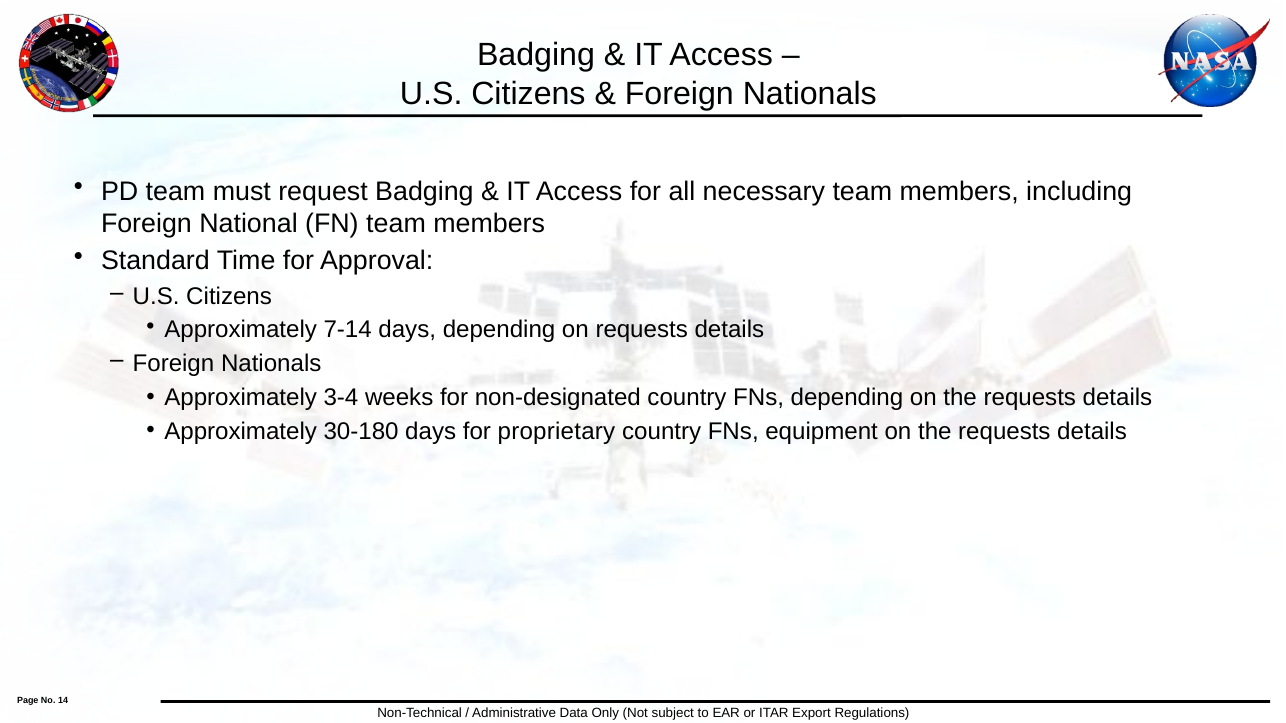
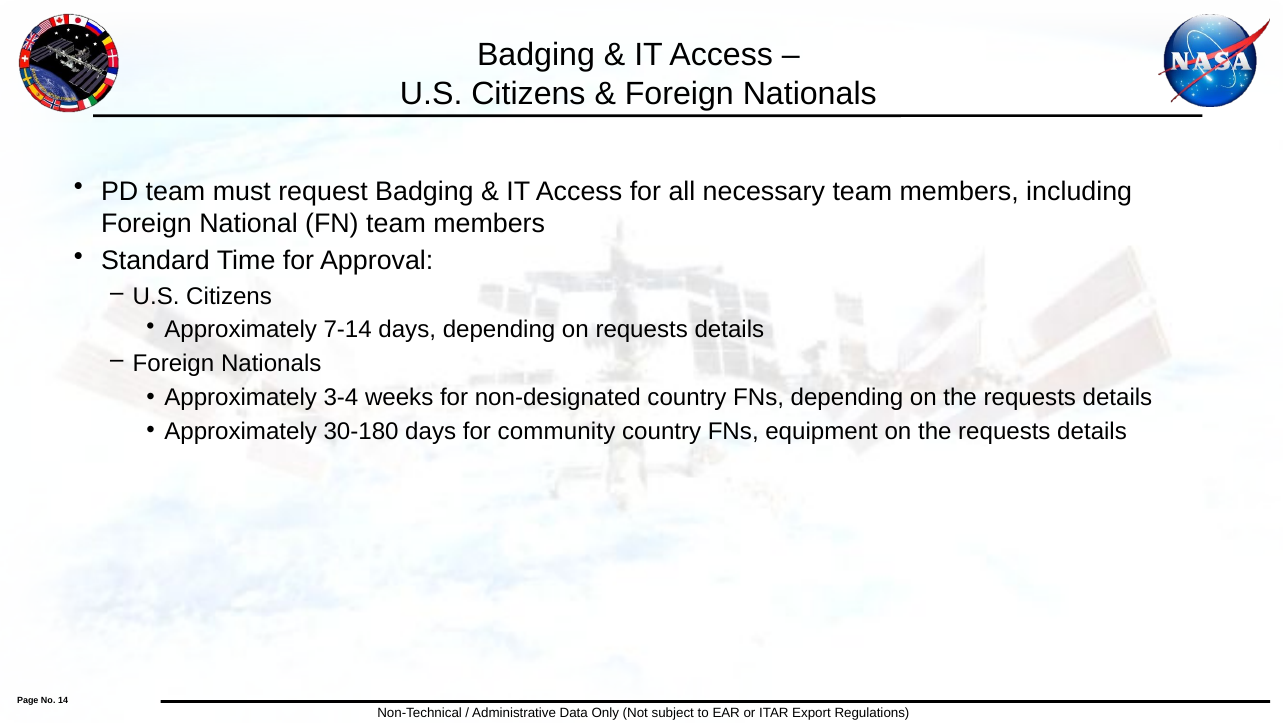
proprietary: proprietary -> community
